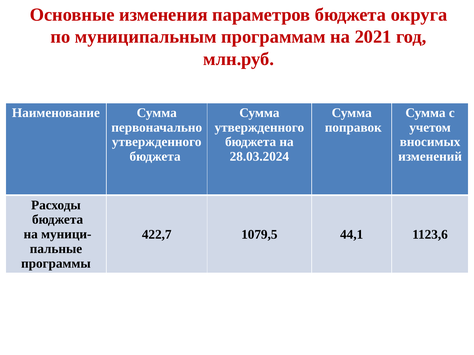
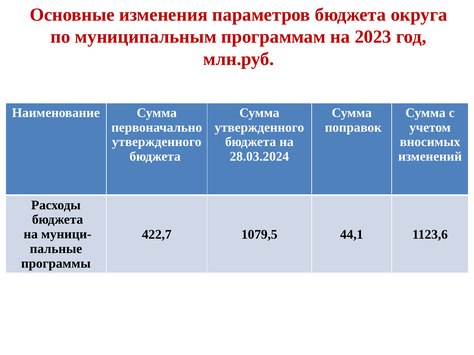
2021: 2021 -> 2023
